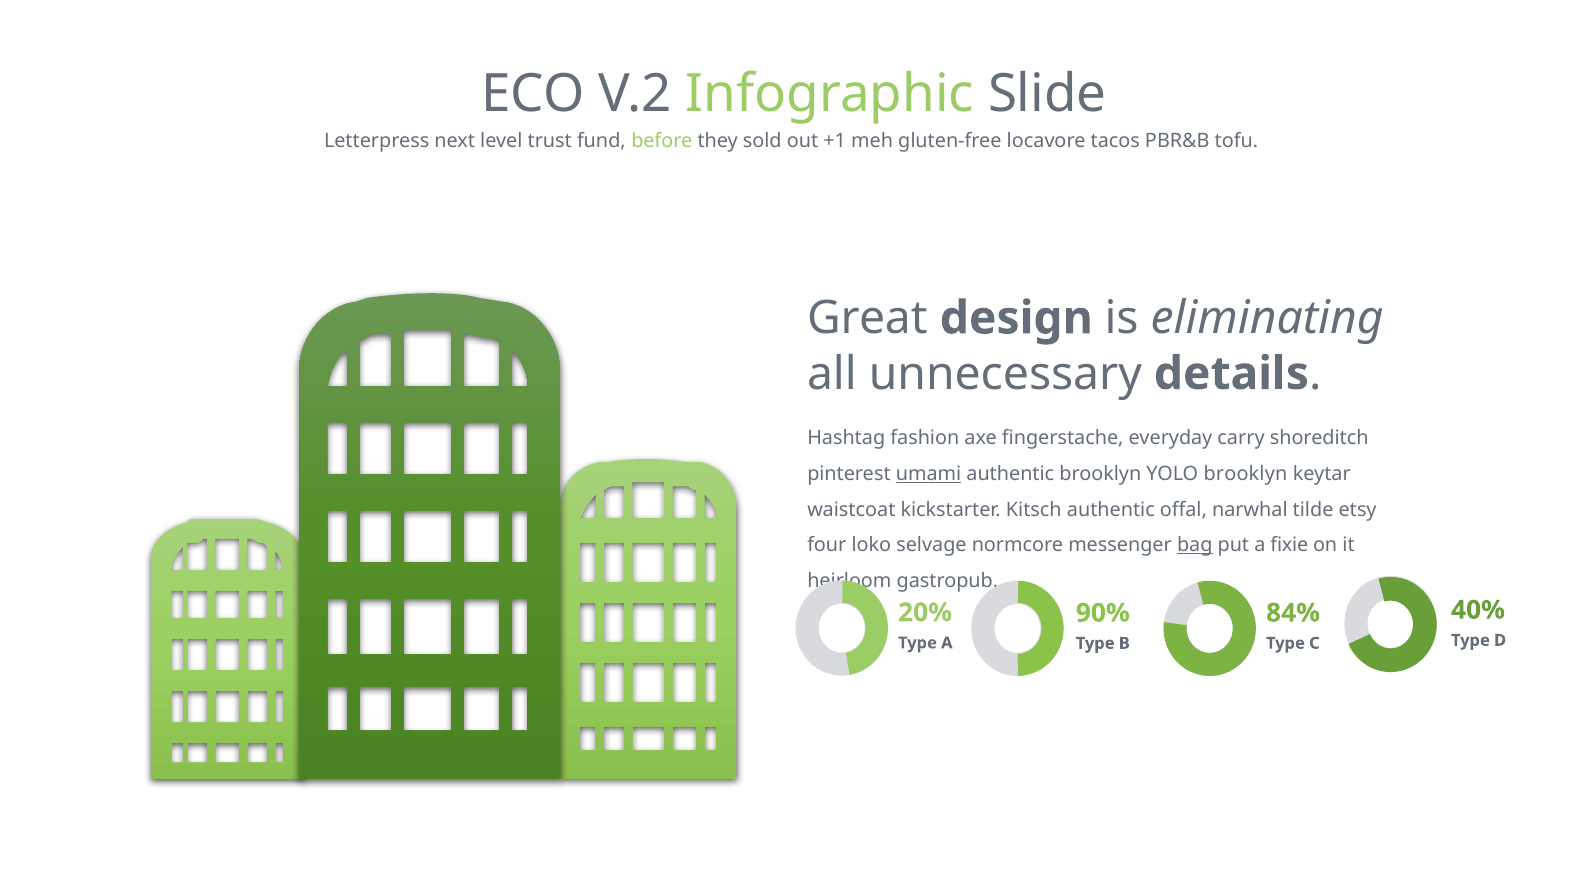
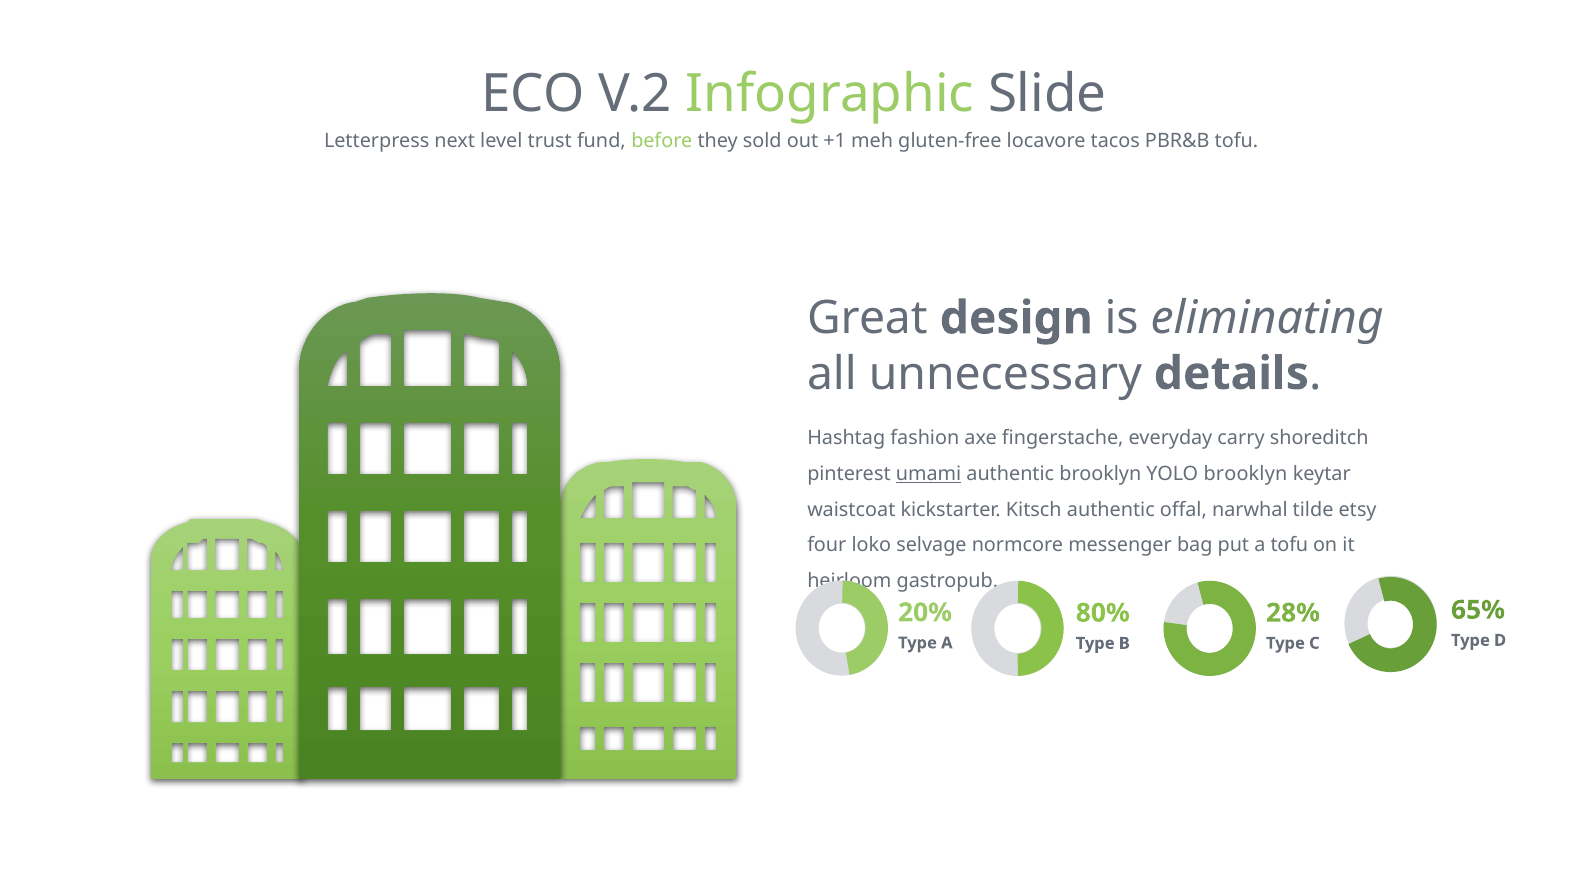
bag underline: present -> none
a fixie: fixie -> tofu
40%: 40% -> 65%
90%: 90% -> 80%
84%: 84% -> 28%
